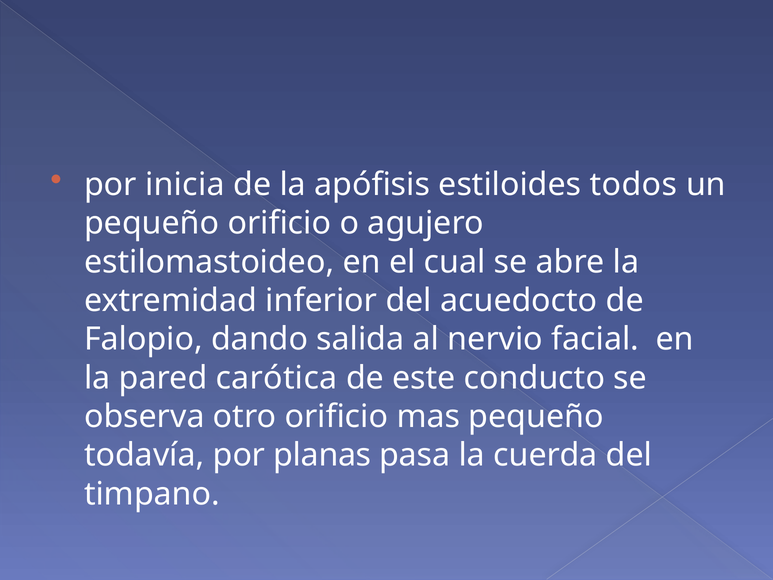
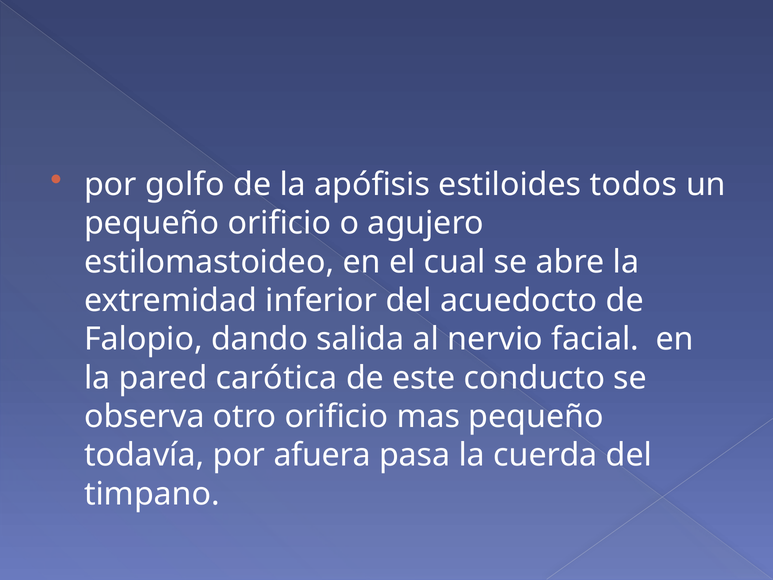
inicia: inicia -> golfo
planas: planas -> afuera
